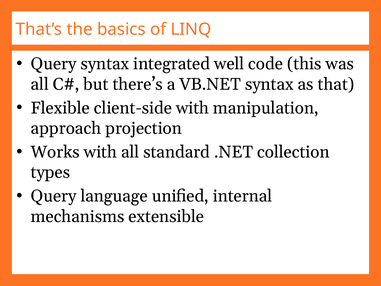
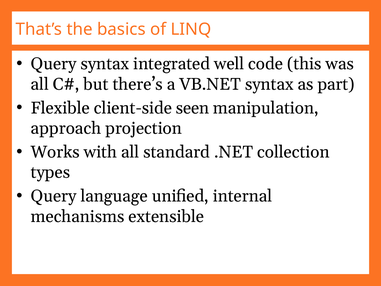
that: that -> part
client-side with: with -> seen
